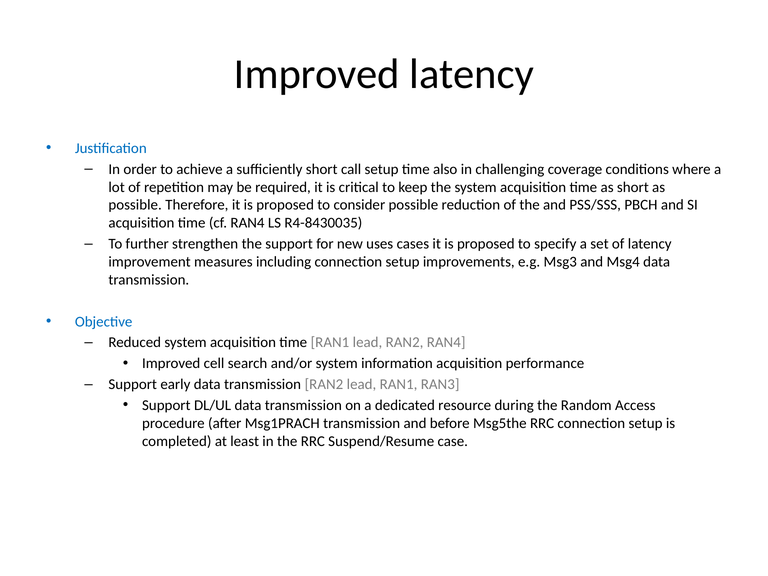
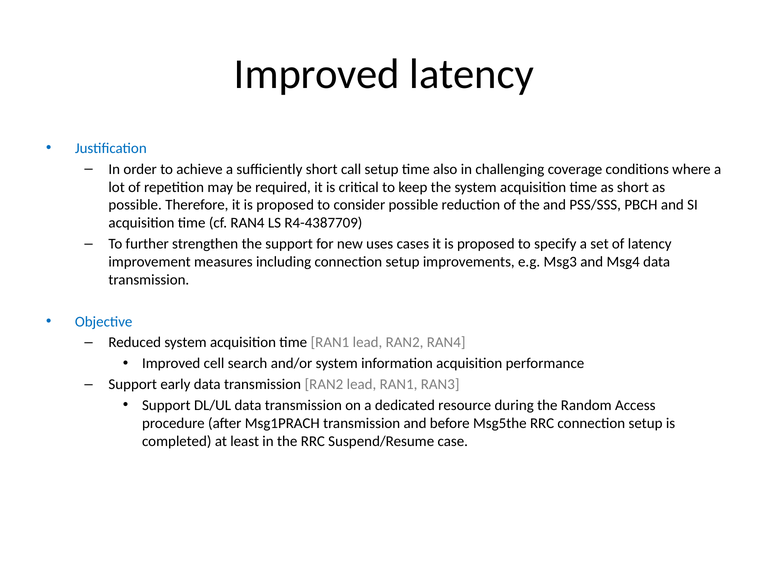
R4-8430035: R4-8430035 -> R4-4387709
